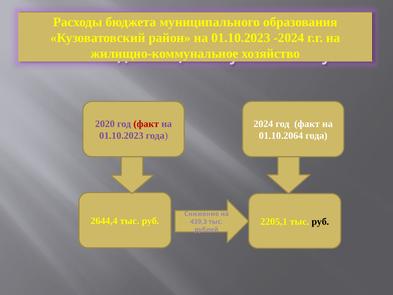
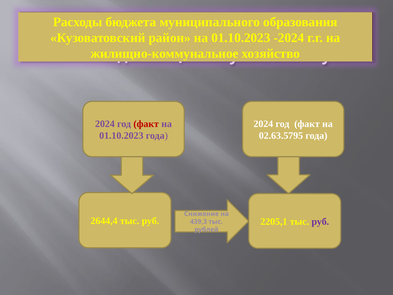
2020 at (105, 124): 2020 -> 2024
01.10.2064: 01.10.2064 -> 02.63.5795
руб at (320, 221) colour: black -> purple
